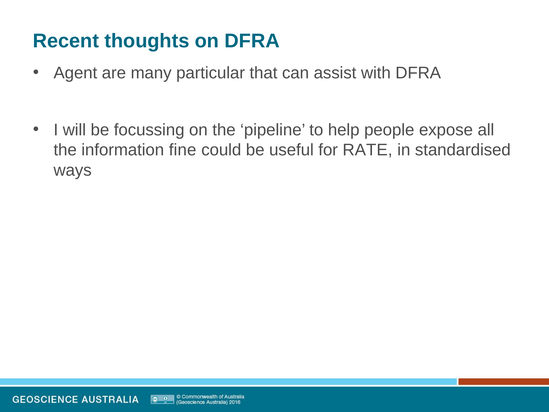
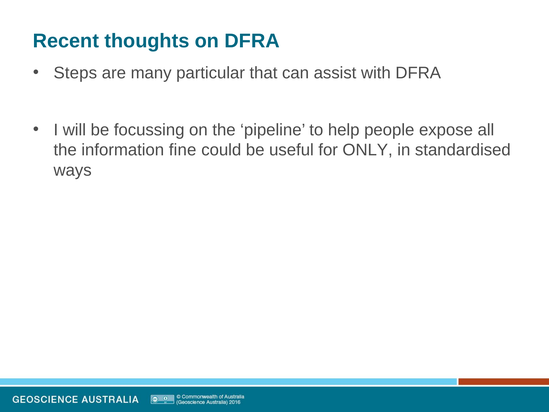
Agent: Agent -> Steps
RATE: RATE -> ONLY
